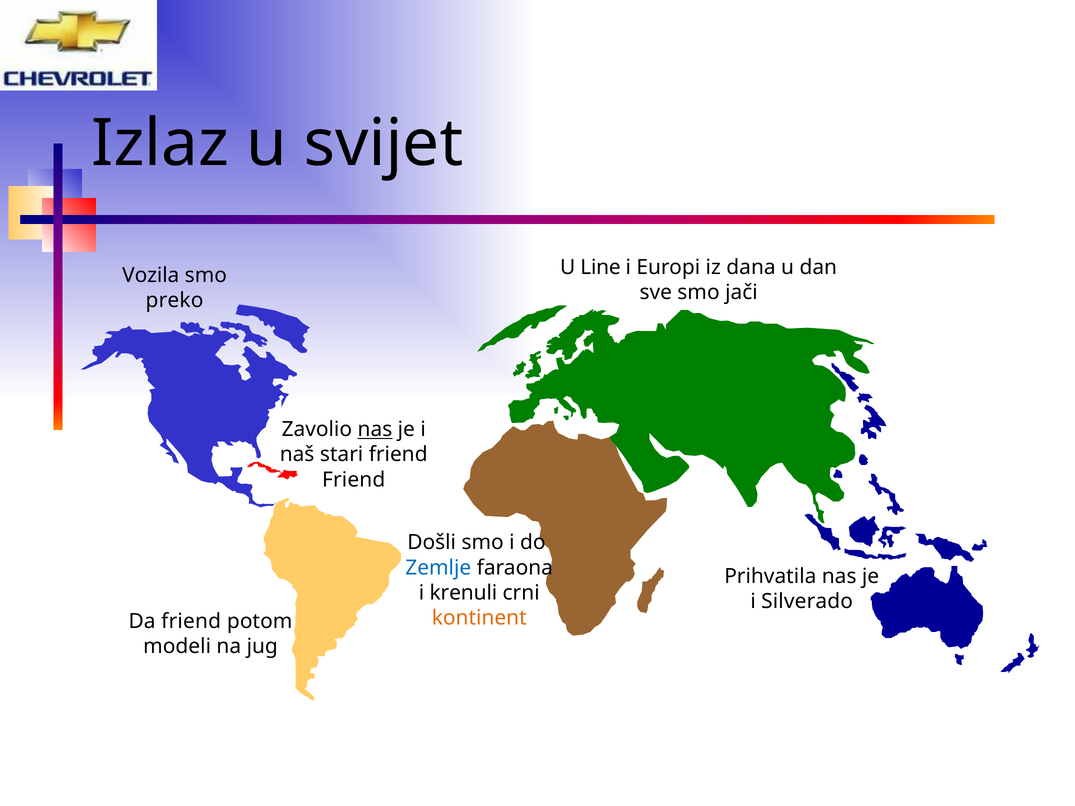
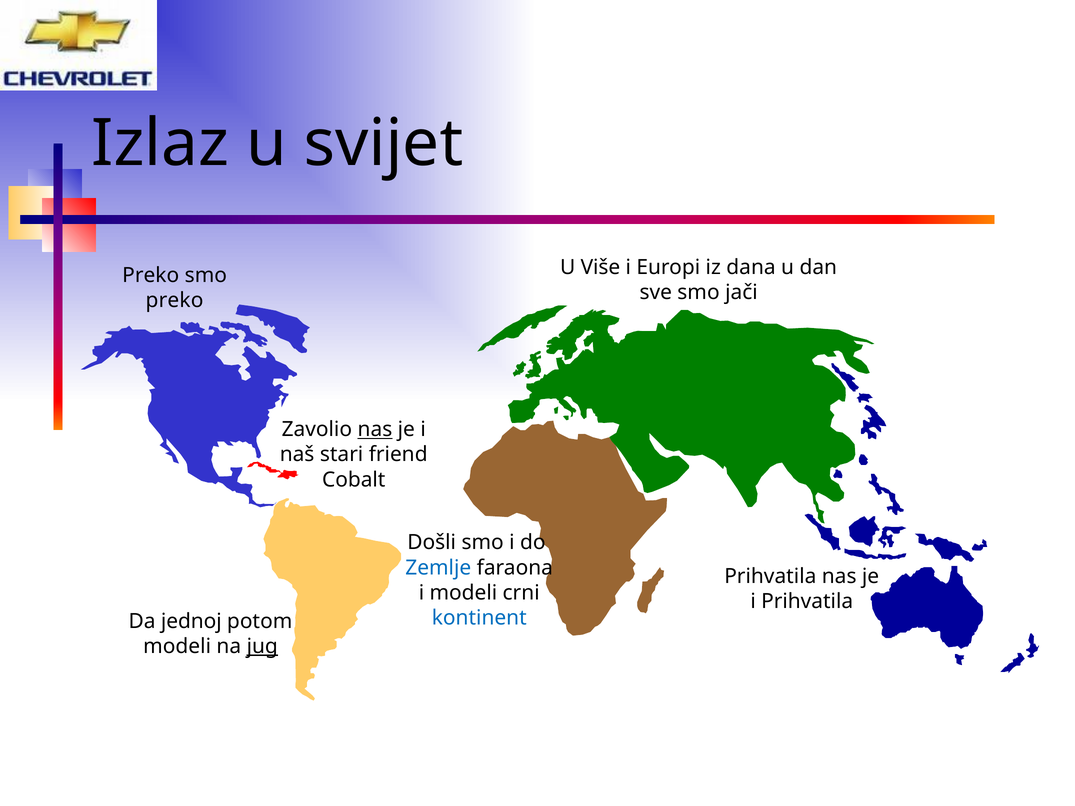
Line: Line -> Više
Vozila at (151, 276): Vozila -> Preko
Friend at (354, 480): Friend -> Cobalt
i krenuli: krenuli -> modeli
i Silverado: Silverado -> Prihvatila
kontinent colour: orange -> blue
Da friend: friend -> jednoj
jug underline: none -> present
